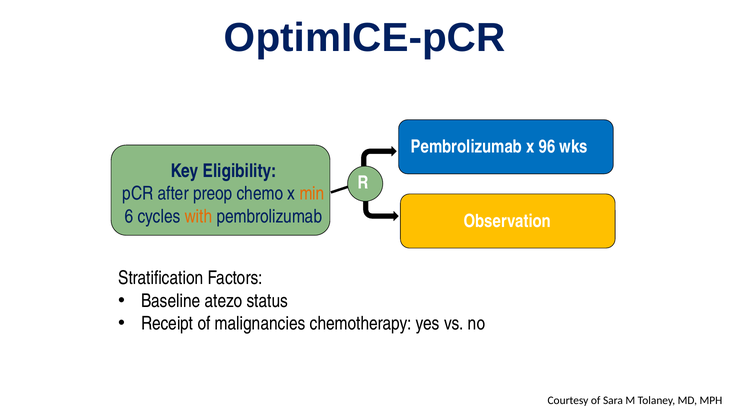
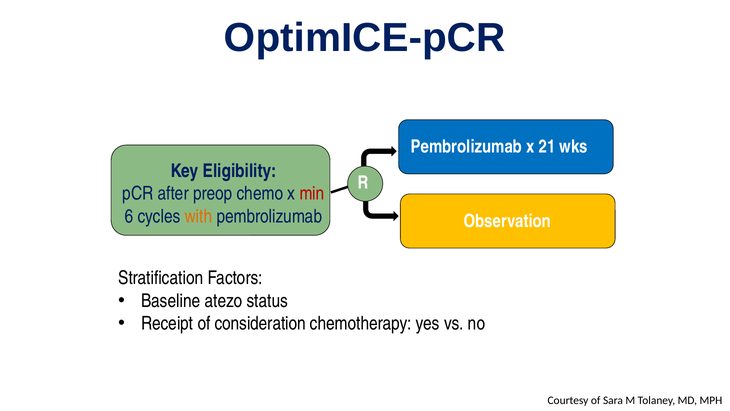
96: 96 -> 21
min colour: orange -> red
malignancies: malignancies -> consideration
